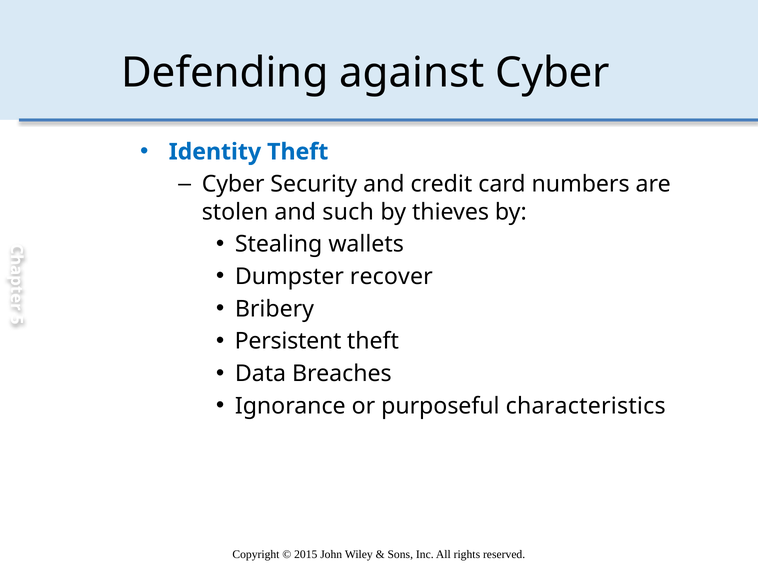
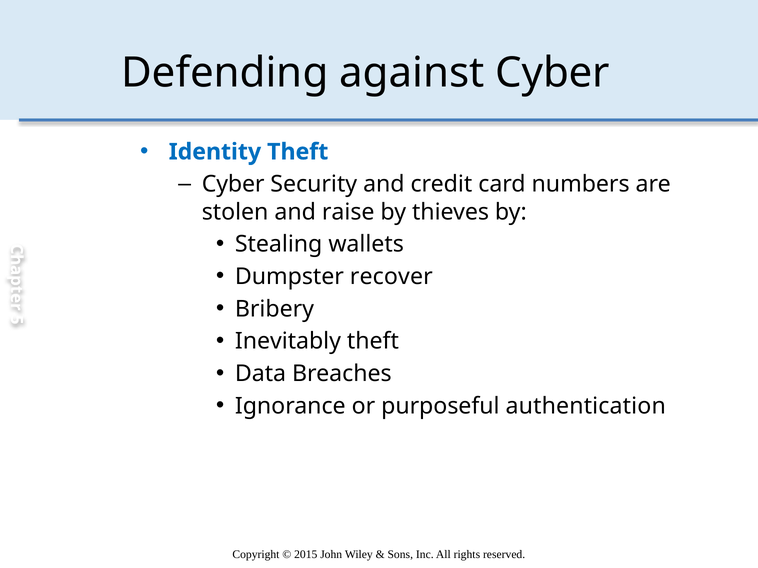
such: such -> raise
Persistent: Persistent -> Inevitably
characteristics: characteristics -> authentication
